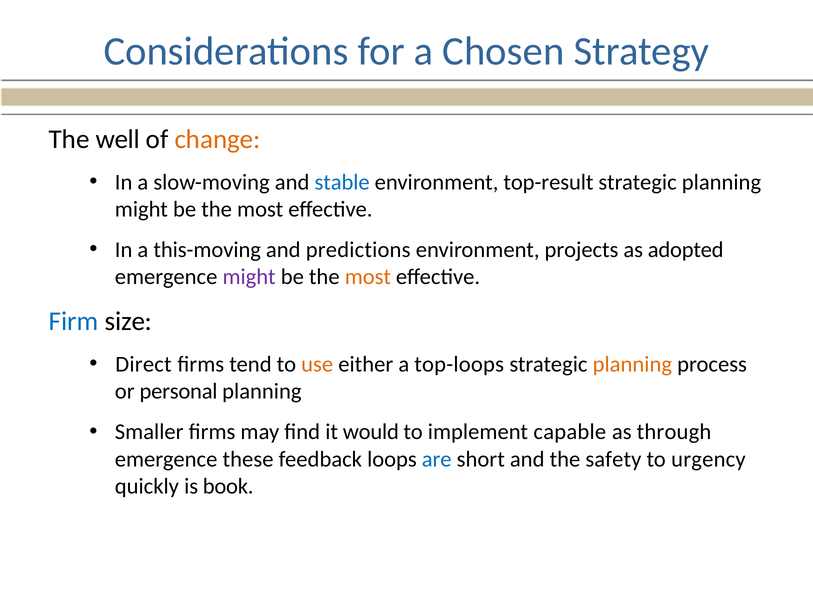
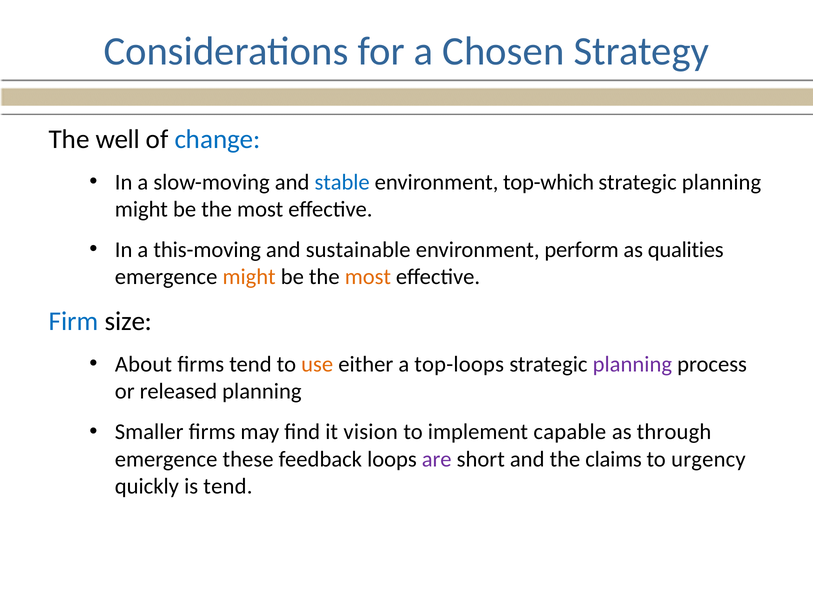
change colour: orange -> blue
top-result: top-result -> top-which
predictions: predictions -> sustainable
projects: projects -> perform
adopted: adopted -> qualities
might at (249, 277) colour: purple -> orange
Direct: Direct -> About
planning at (632, 365) colour: orange -> purple
personal: personal -> released
would: would -> vision
are colour: blue -> purple
safety: safety -> claims
is book: book -> tend
